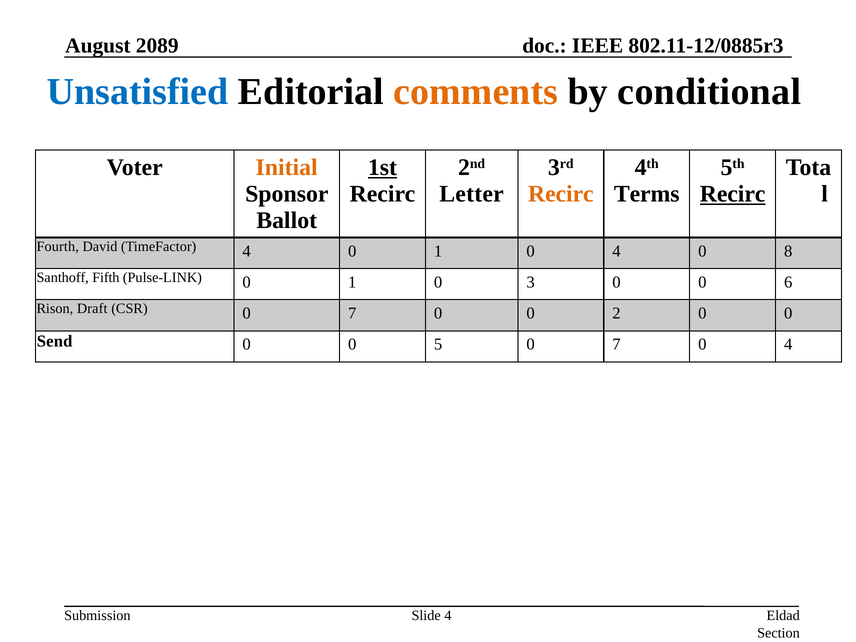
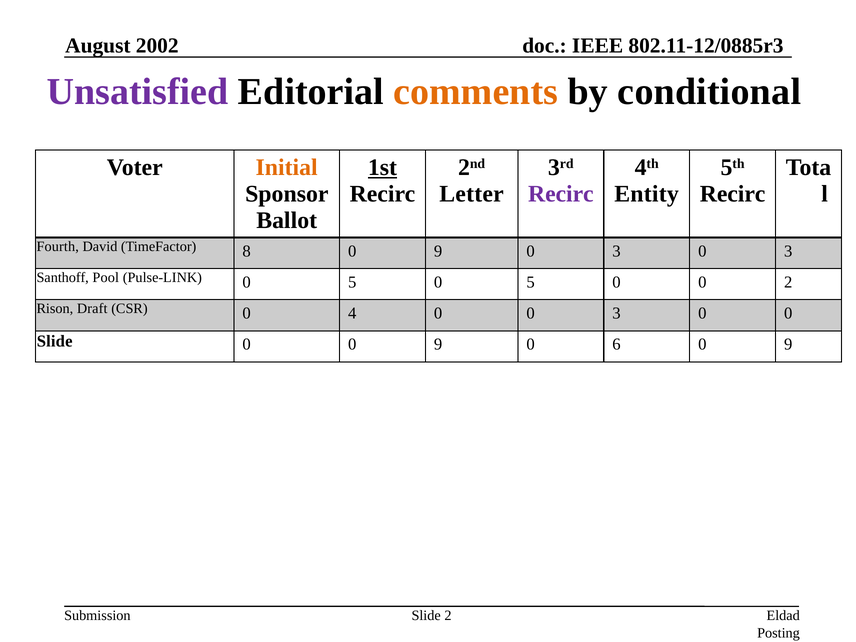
2089: 2089 -> 2002
Unsatisfied colour: blue -> purple
Recirc at (561, 194) colour: orange -> purple
Terms: Terms -> Entity
Recirc at (733, 194) underline: present -> none
TimeFactor 4: 4 -> 8
1 at (438, 251): 1 -> 9
4 at (616, 251): 4 -> 3
8 at (788, 251): 8 -> 3
Fifth: Fifth -> Pool
Pulse-LINK 0 1: 1 -> 5
3 at (531, 282): 3 -> 5
0 6: 6 -> 2
CSR 0 7: 7 -> 4
0 0 2: 2 -> 3
Send at (55, 341): Send -> Slide
0 0 5: 5 -> 9
7 at (616, 344): 7 -> 6
4 at (788, 344): 4 -> 9
Slide 4: 4 -> 2
Section: Section -> Posting
